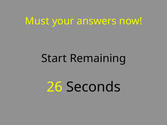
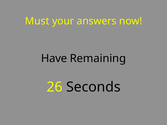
Start: Start -> Have
